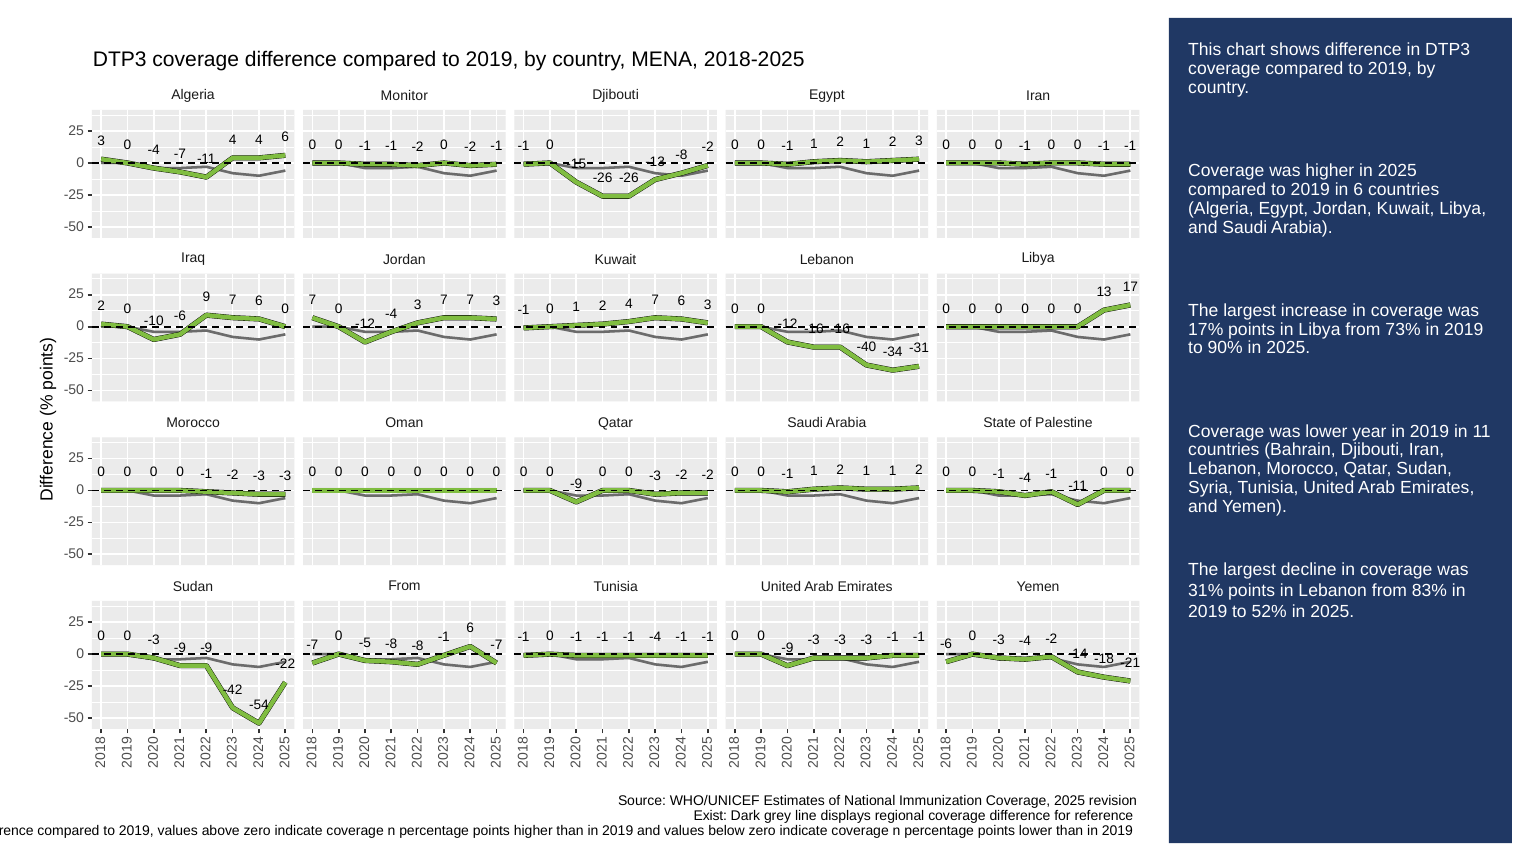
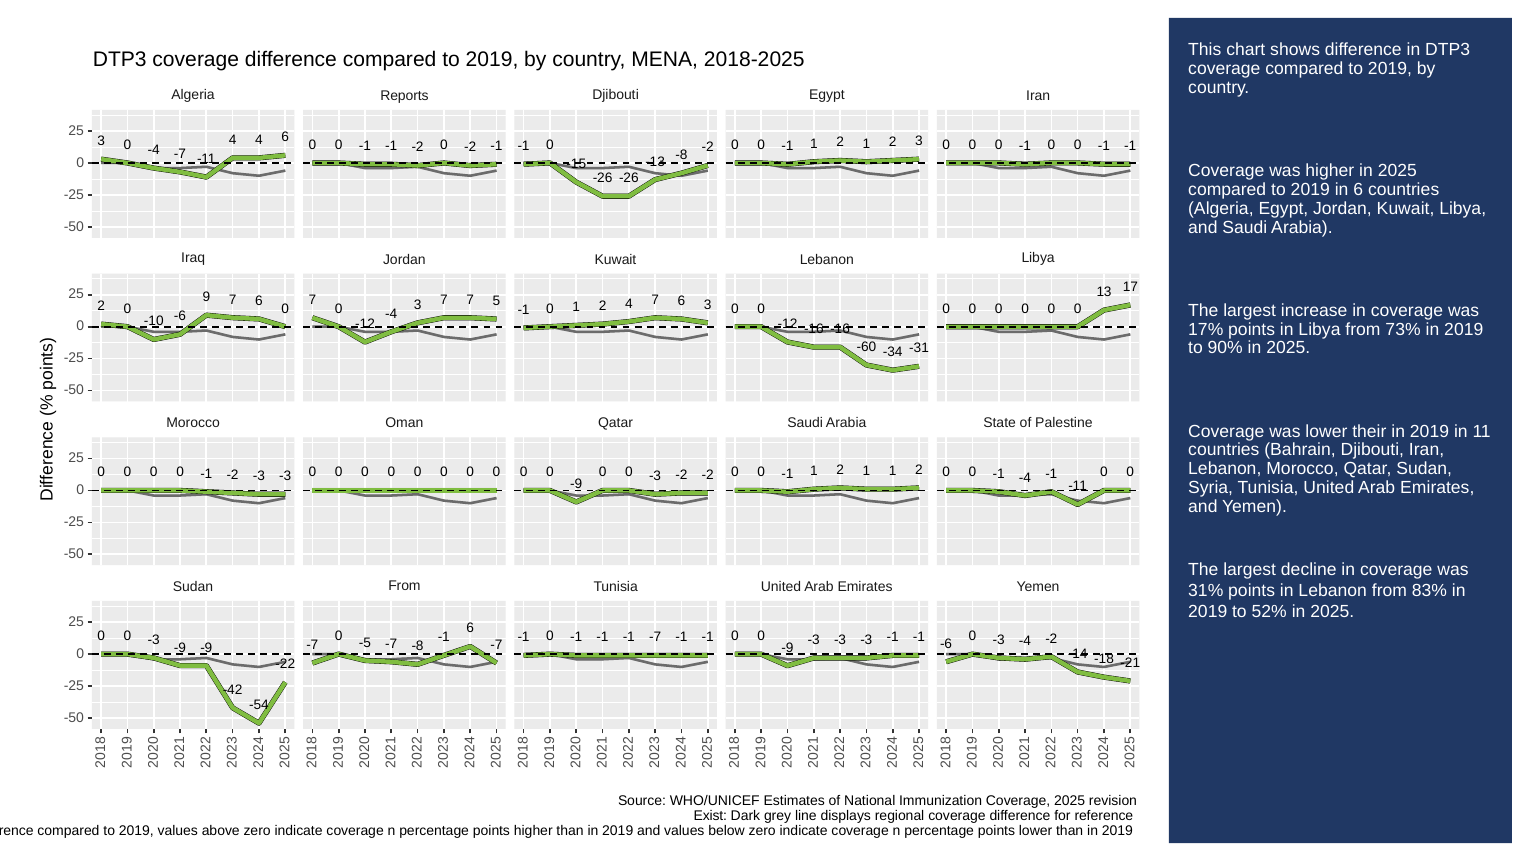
Monitor: Monitor -> Reports
7 3: 3 -> 5
-40: -40 -> -60
year: year -> their
-5 -8: -8 -> -7
-1 -1 -4: -4 -> -7
